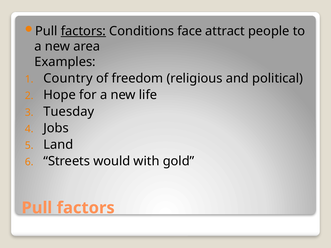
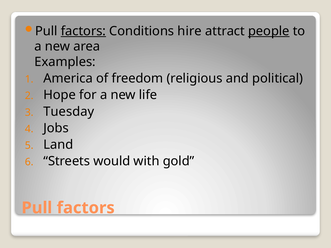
face: face -> hire
people underline: none -> present
Country: Country -> America
